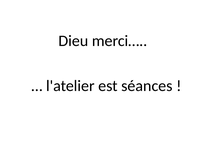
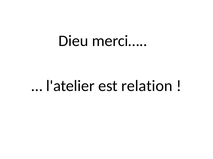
séances: séances -> relation
